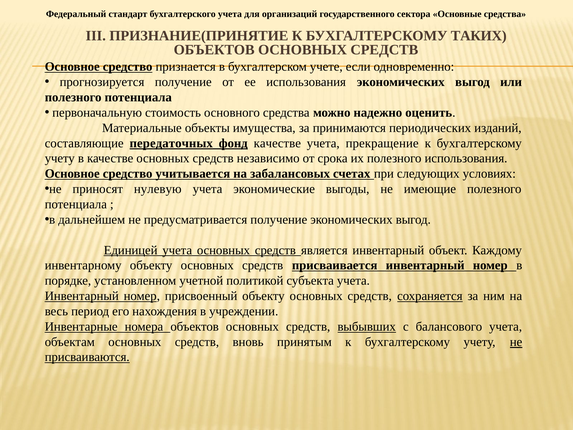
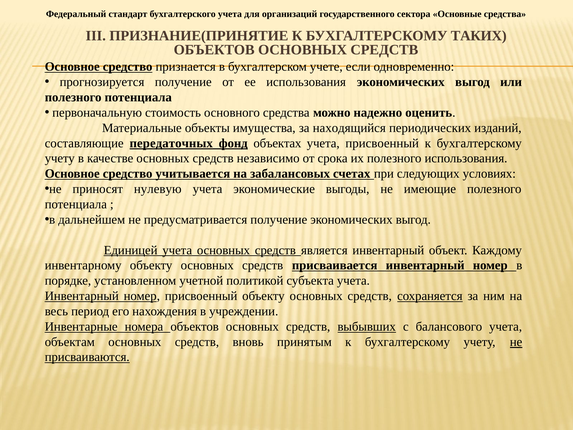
принимаются: принимаются -> находящийся
фонд качестве: качестве -> объектах
учета прекращение: прекращение -> присвоенный
